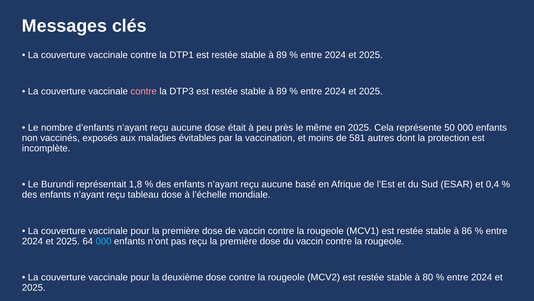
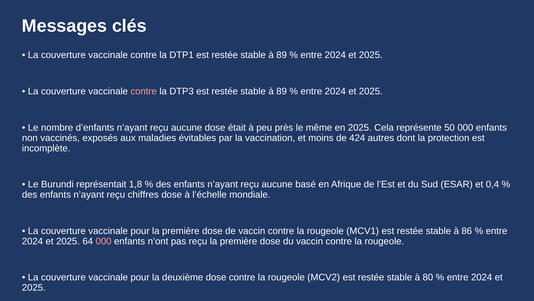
581: 581 -> 424
tableau: tableau -> chiffres
000 at (104, 241) colour: light blue -> pink
